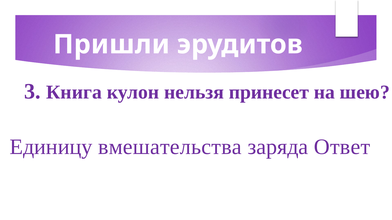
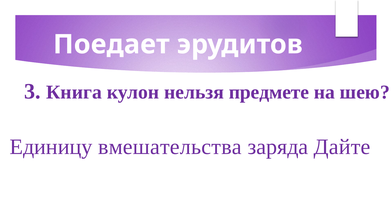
Пришли: Пришли -> Поедает
принесет: принесет -> предмете
Ответ: Ответ -> Дайте
